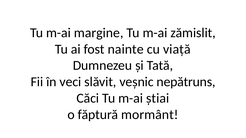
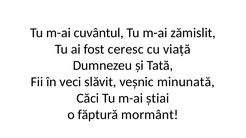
margine: margine -> cuvântul
nainte: nainte -> ceresc
nepătruns: nepătruns -> minunată
